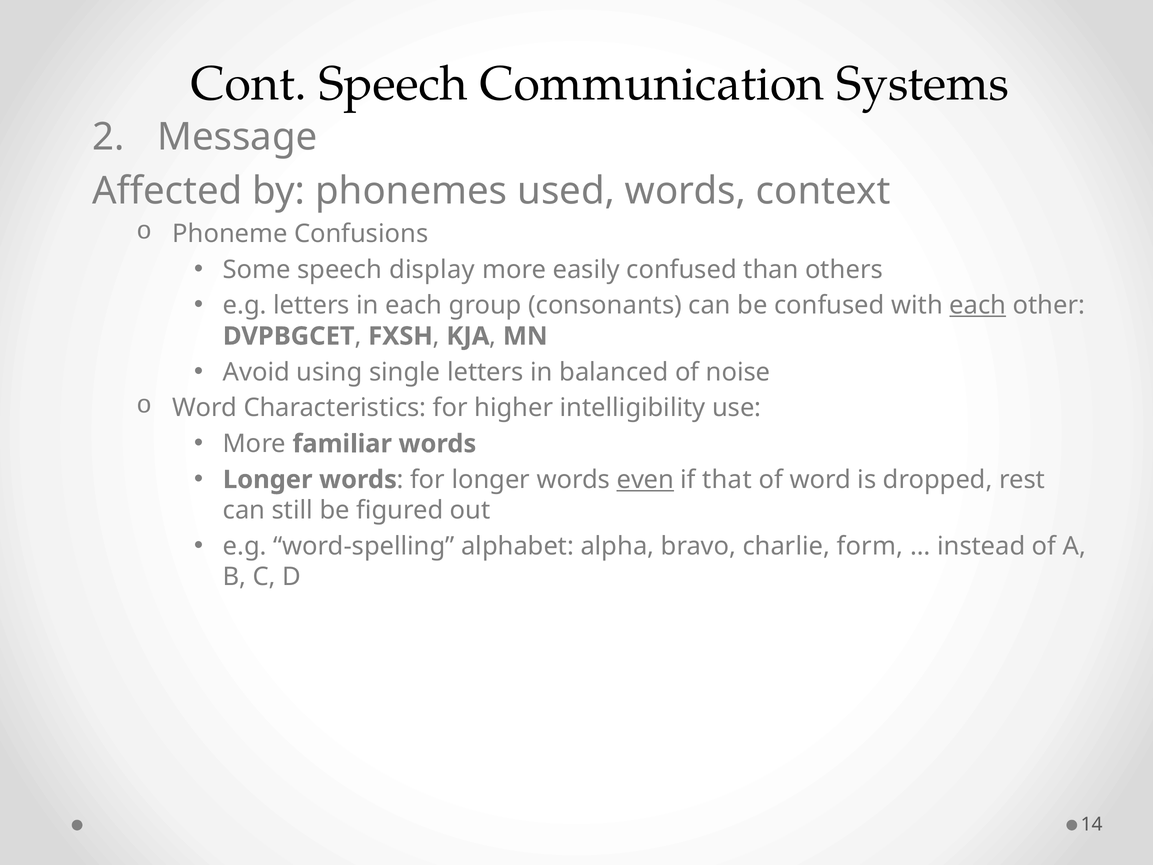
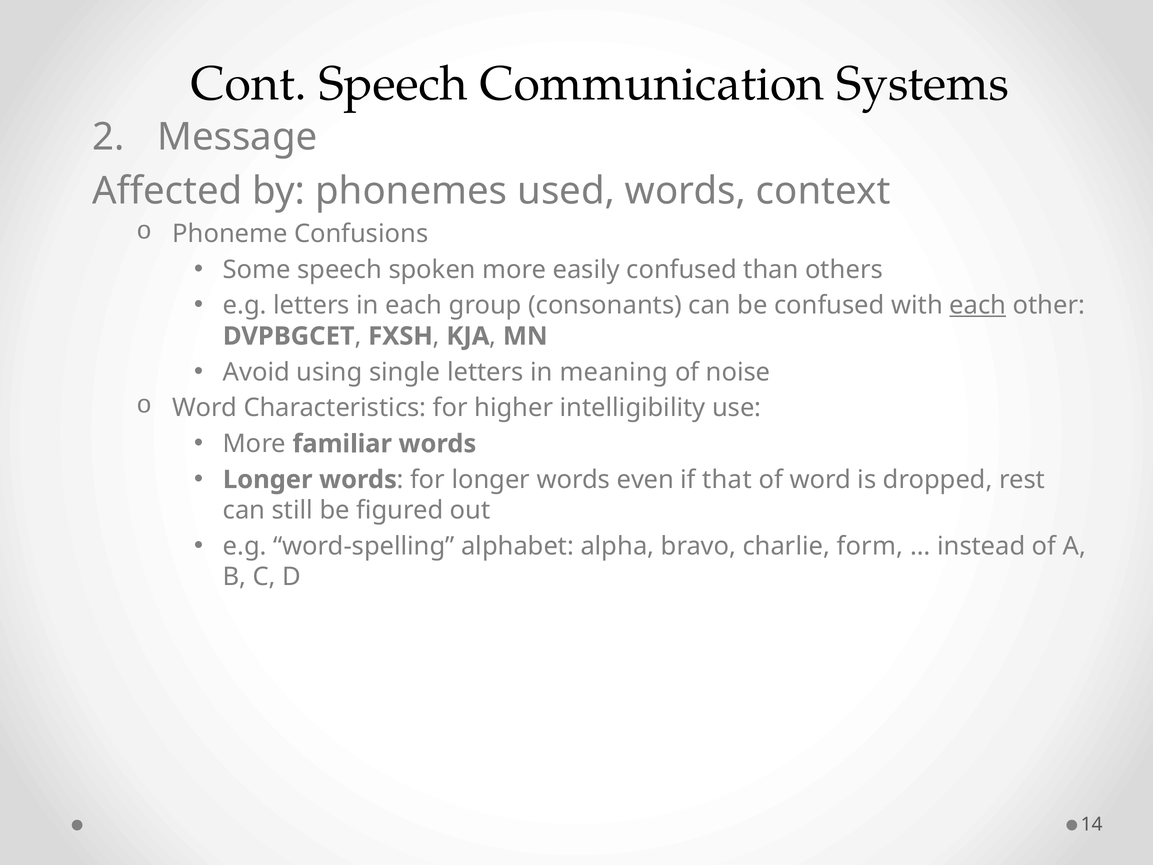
display: display -> spoken
balanced: balanced -> meaning
even underline: present -> none
